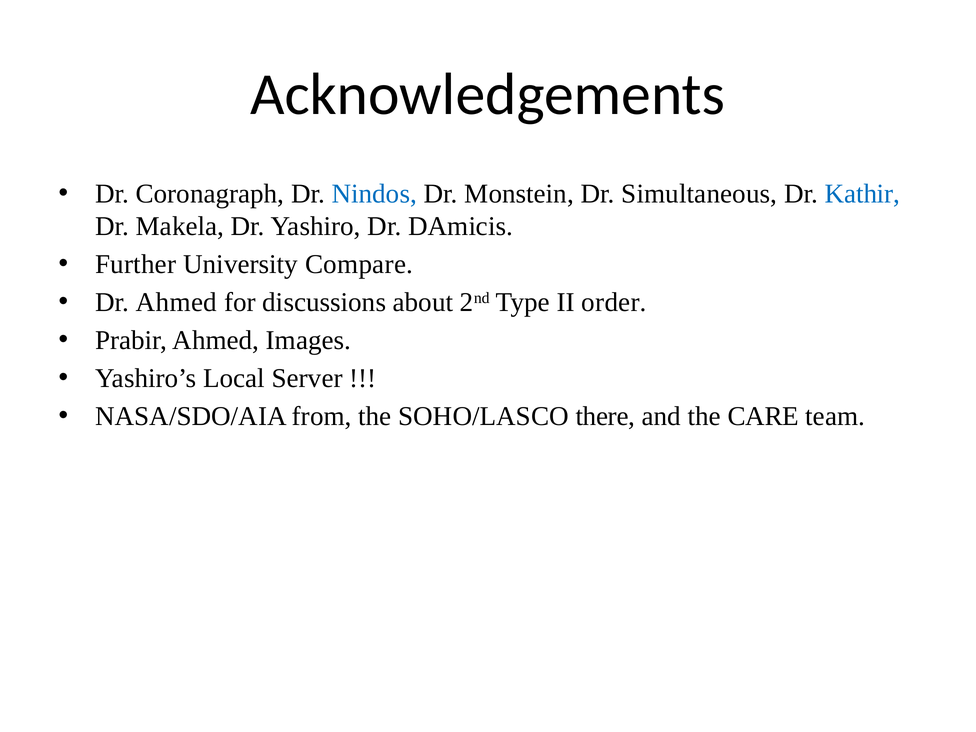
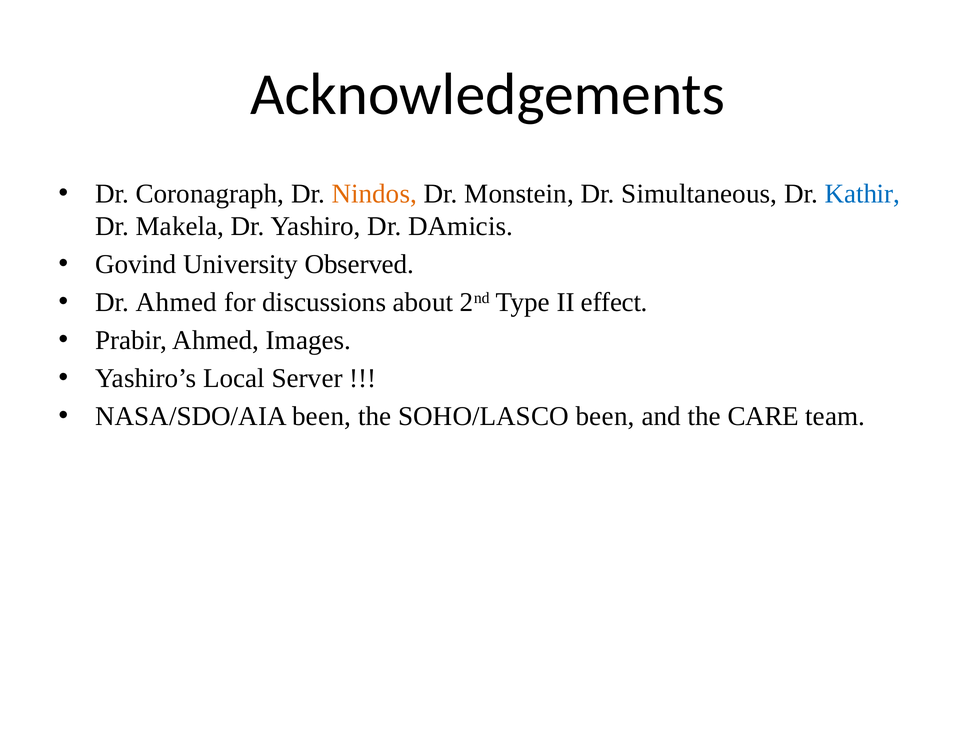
Nindos colour: blue -> orange
Further: Further -> Govind
Compare: Compare -> Observed
order: order -> effect
NASA/SDO/AIA from: from -> been
SOHO/LASCO there: there -> been
